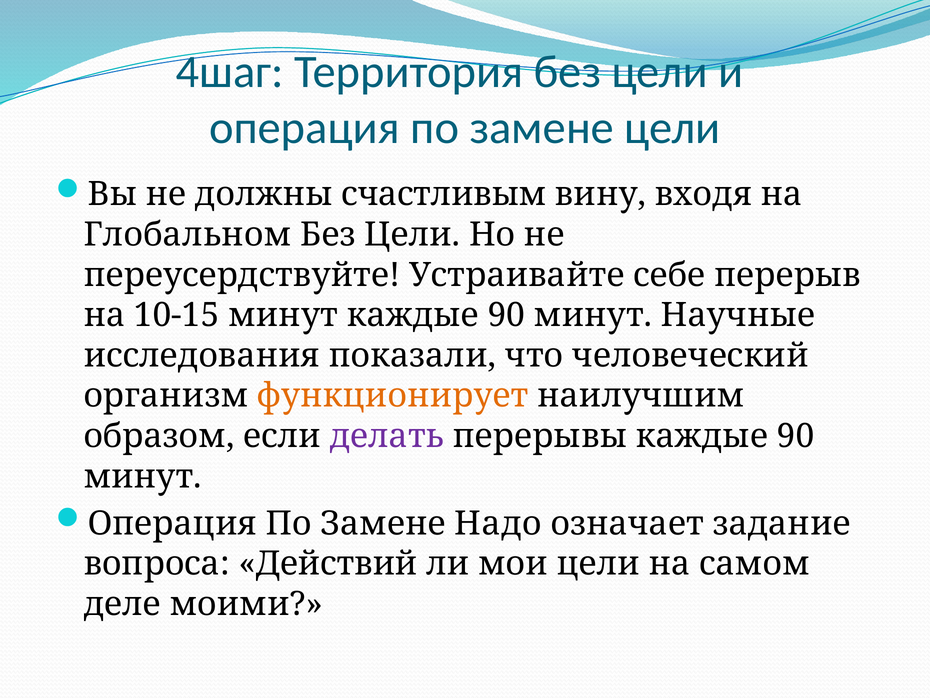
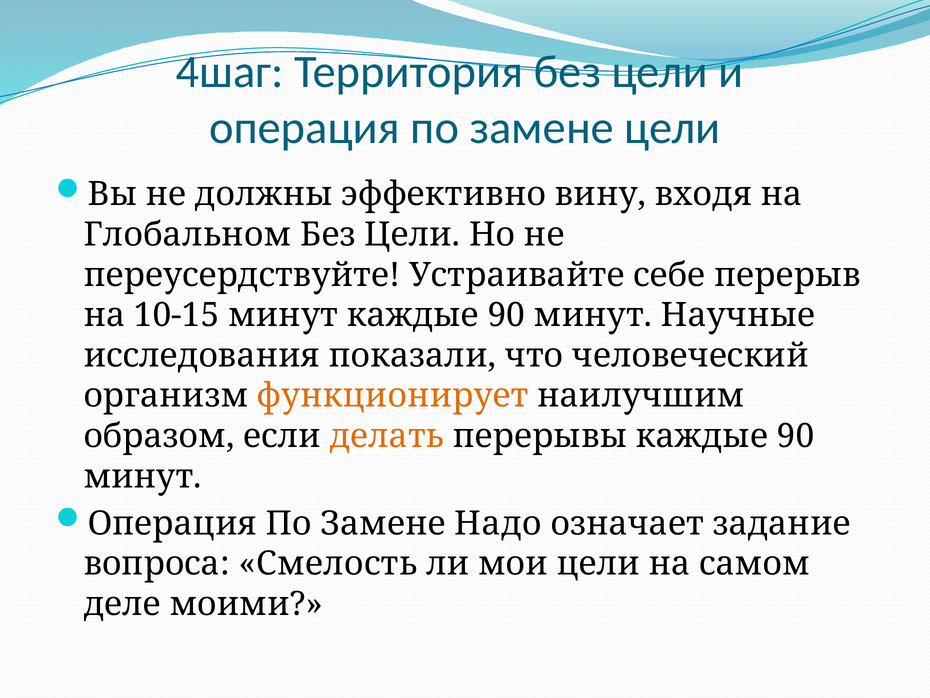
счастливым: счастливым -> эффективно
делать colour: purple -> orange
Действий: Действий -> Смелость
